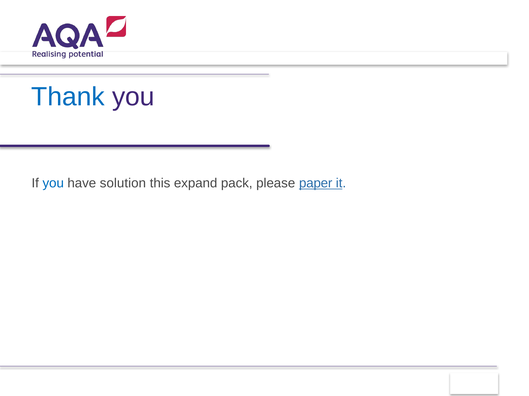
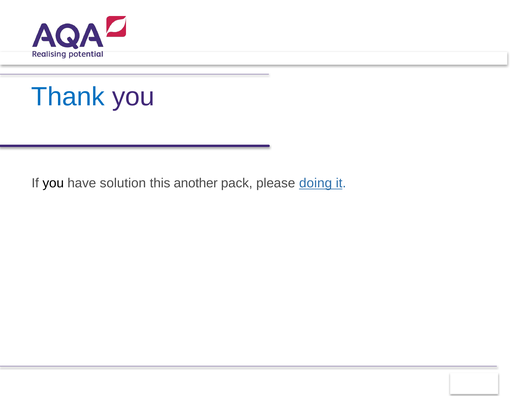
you at (53, 183) colour: blue -> black
expand: expand -> another
paper: paper -> doing
